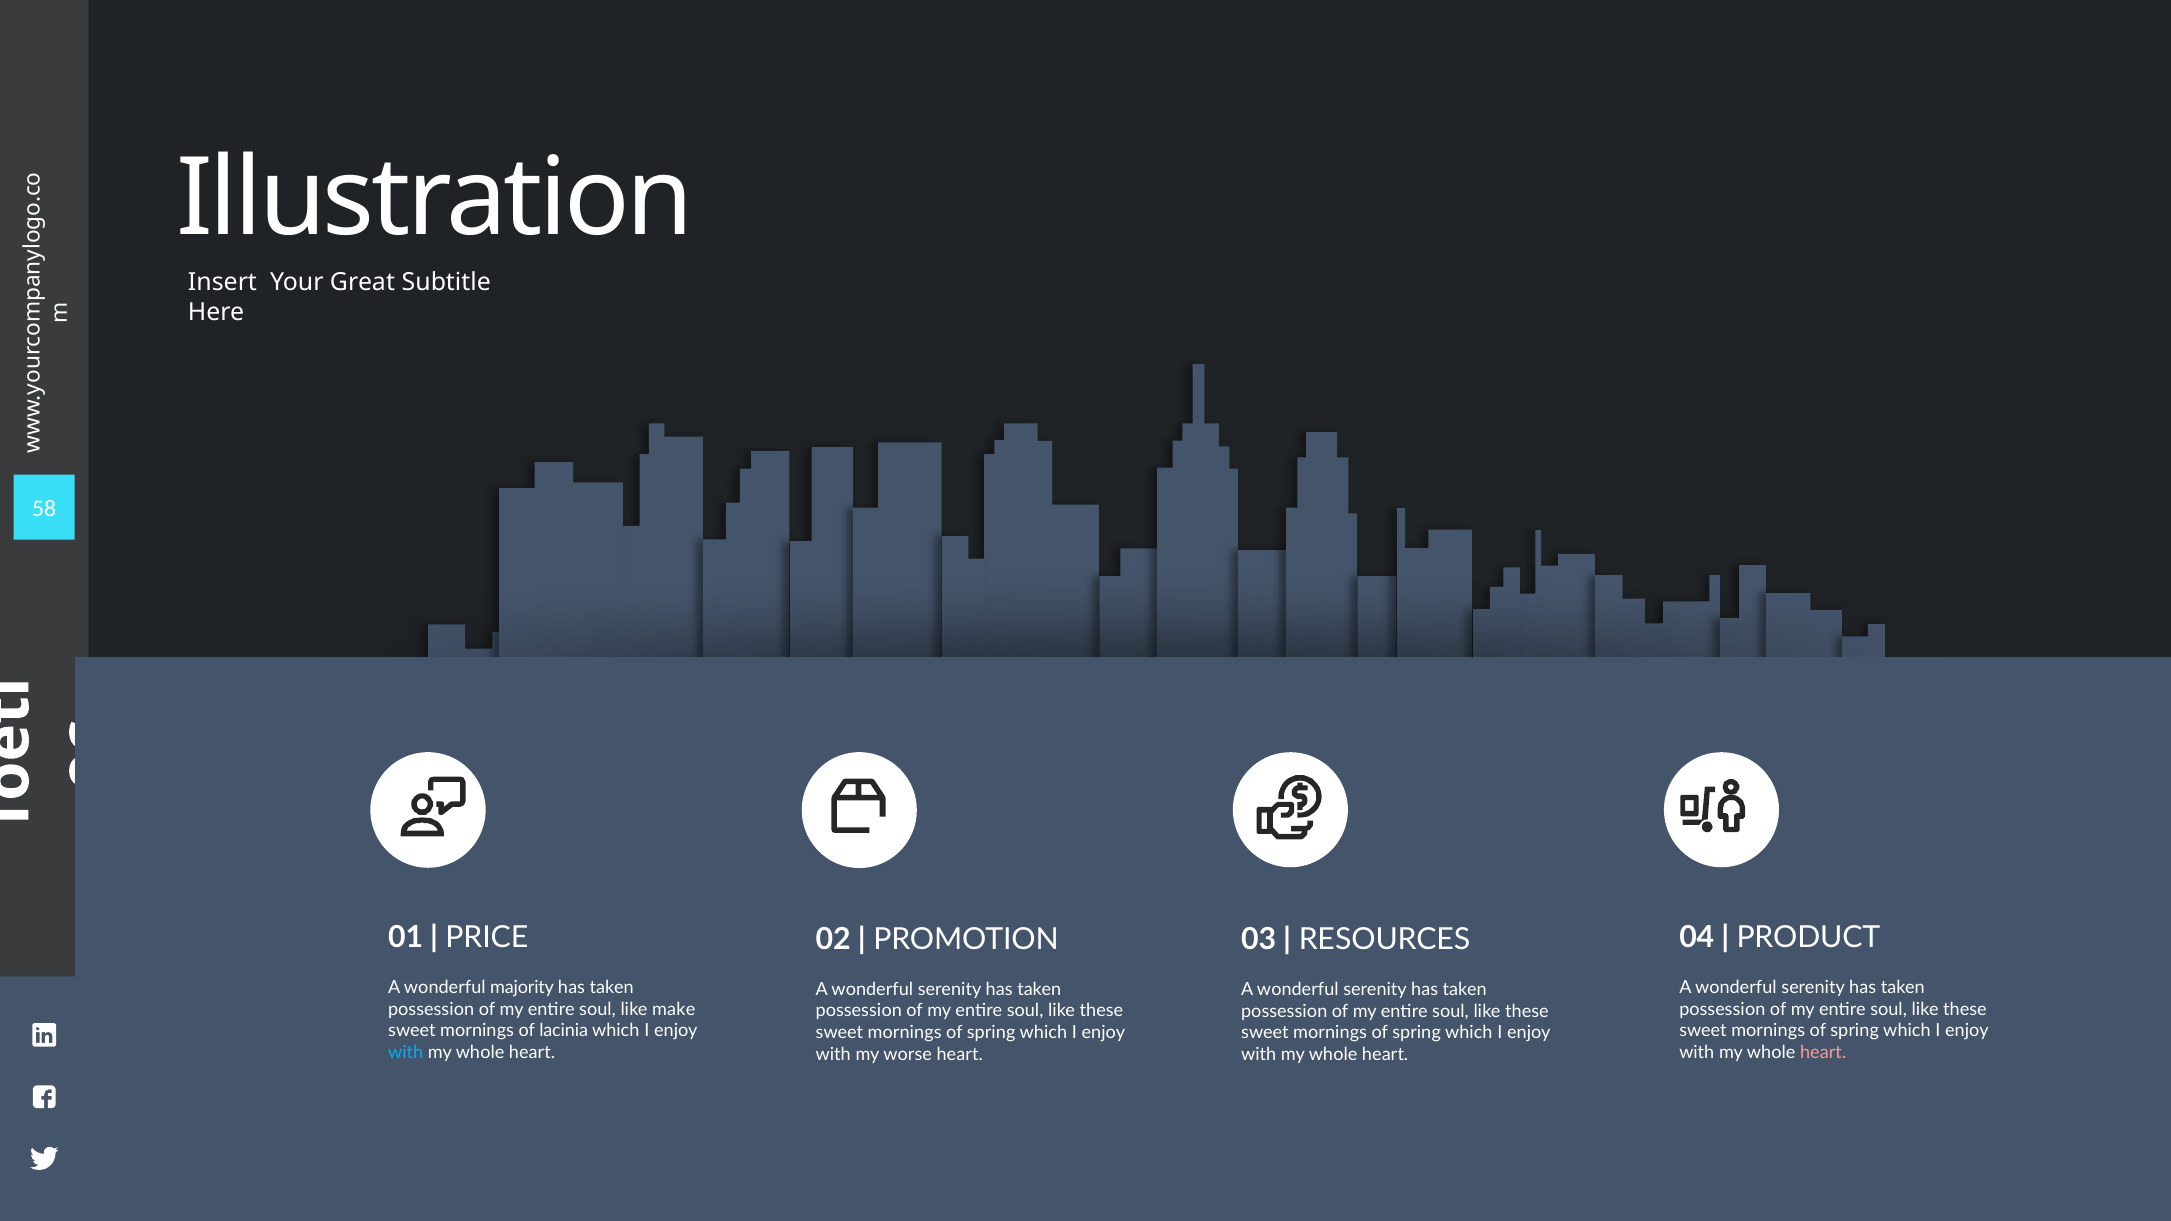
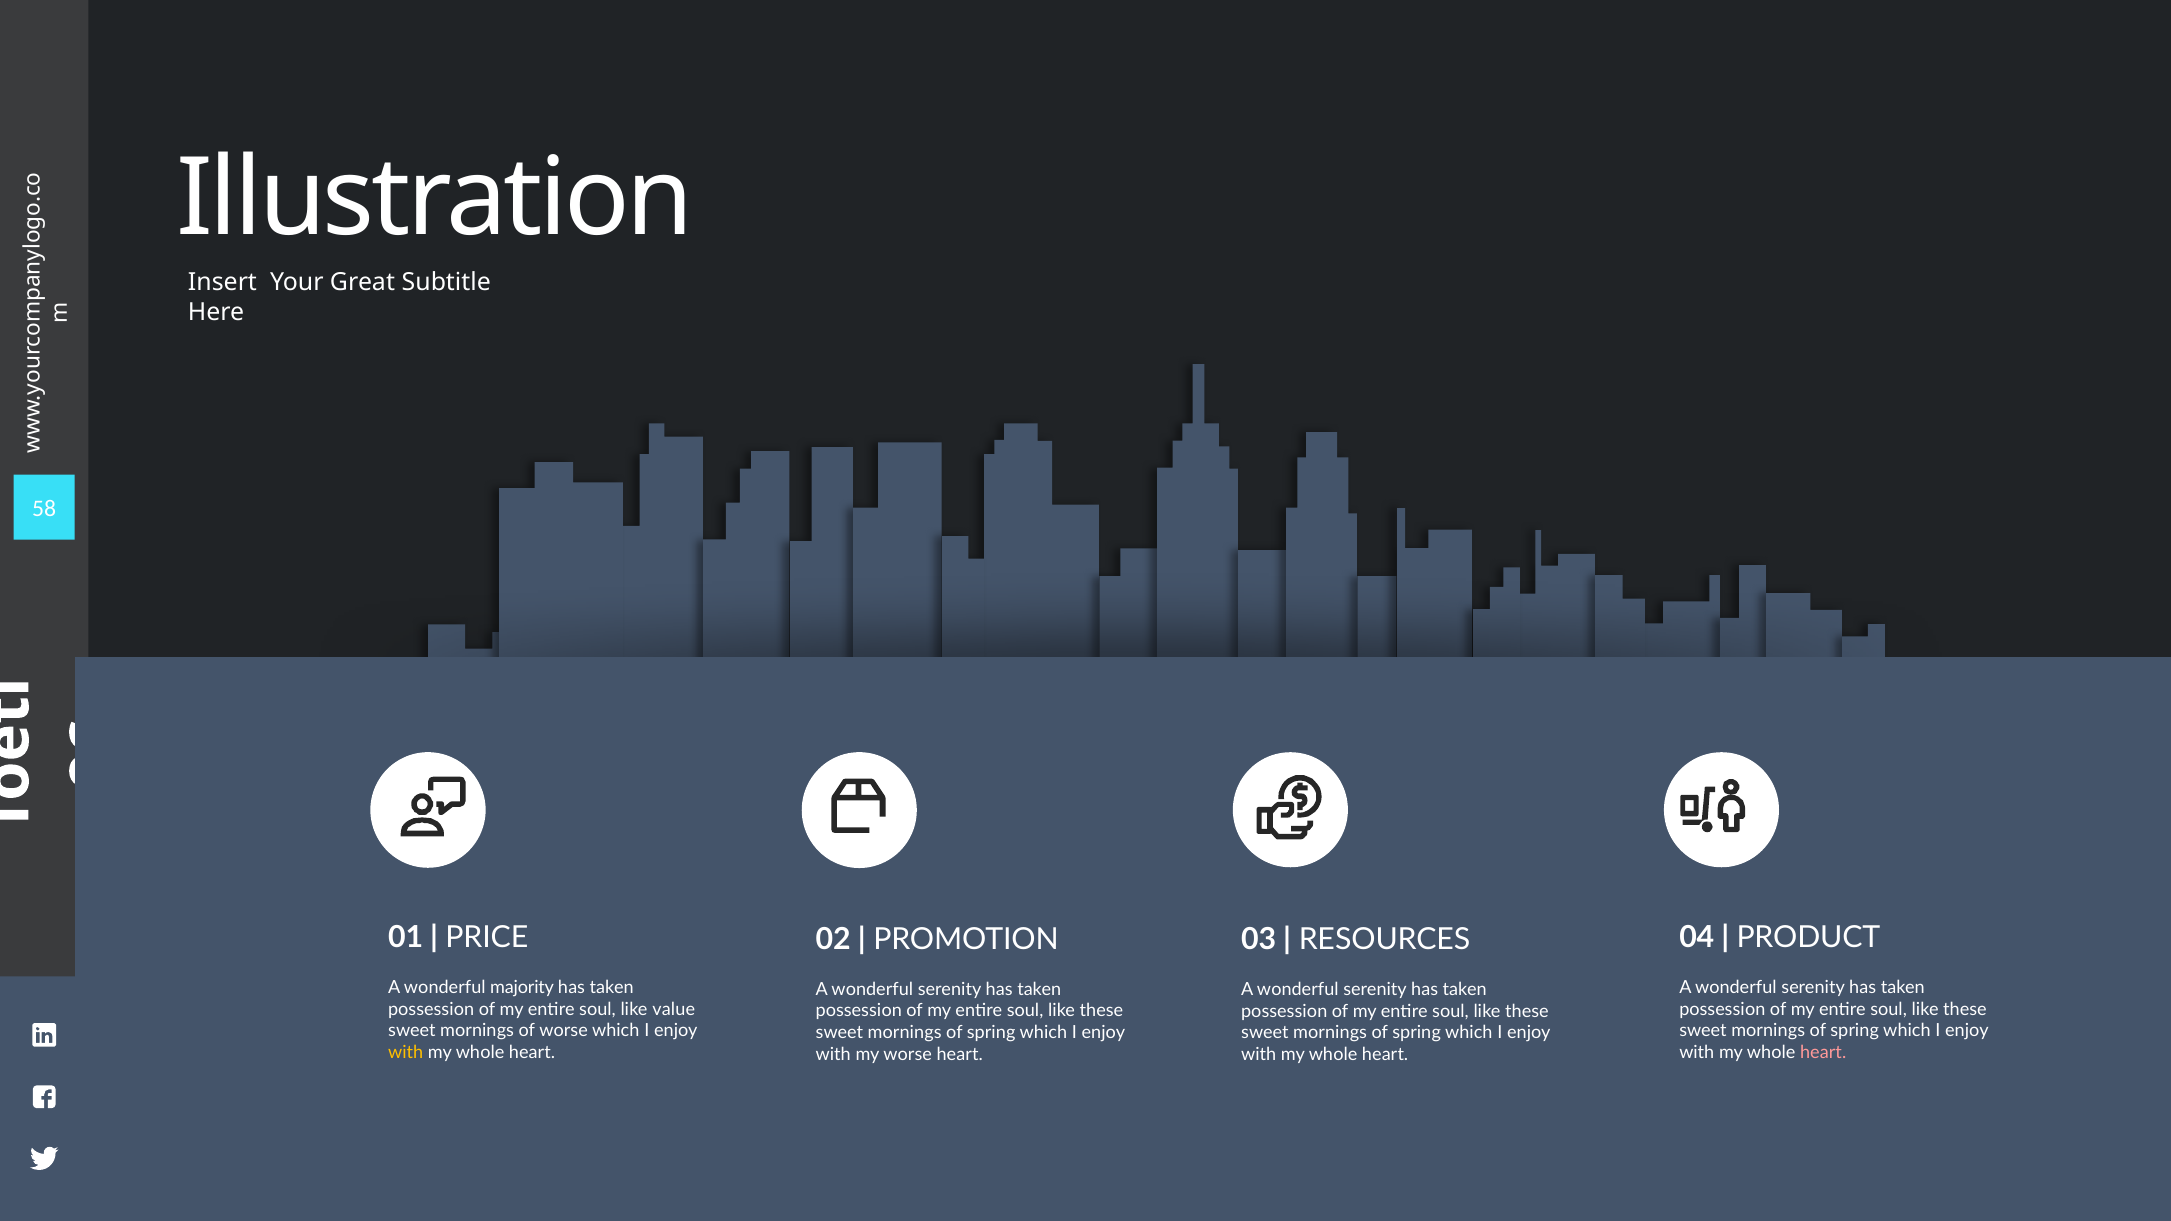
make: make -> value
of lacinia: lacinia -> worse
with at (406, 1053) colour: light blue -> yellow
